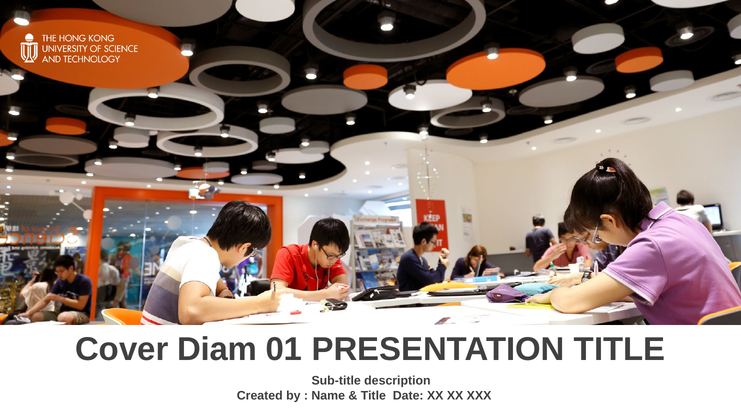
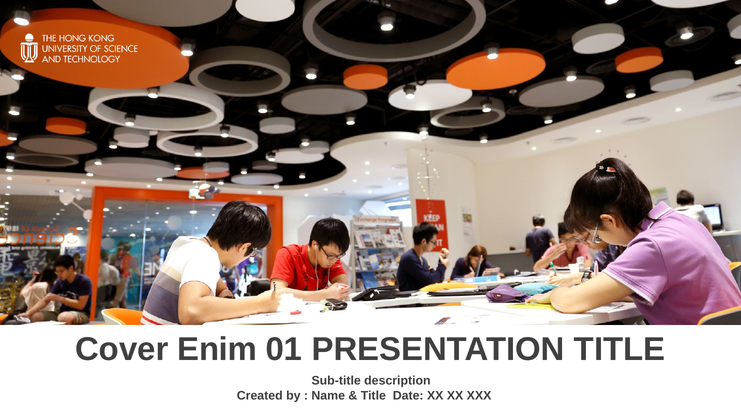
Diam: Diam -> Enim
